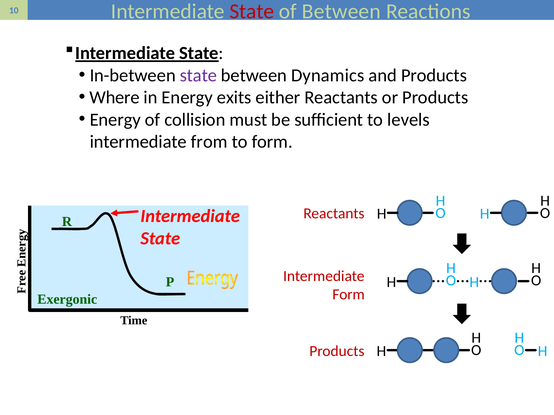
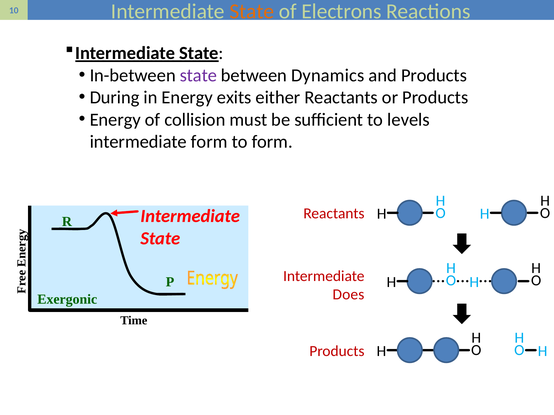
State at (252, 11) colour: red -> orange
of Between: Between -> Electrons
Where: Where -> During
intermediate from: from -> form
Form at (349, 295): Form -> Does
